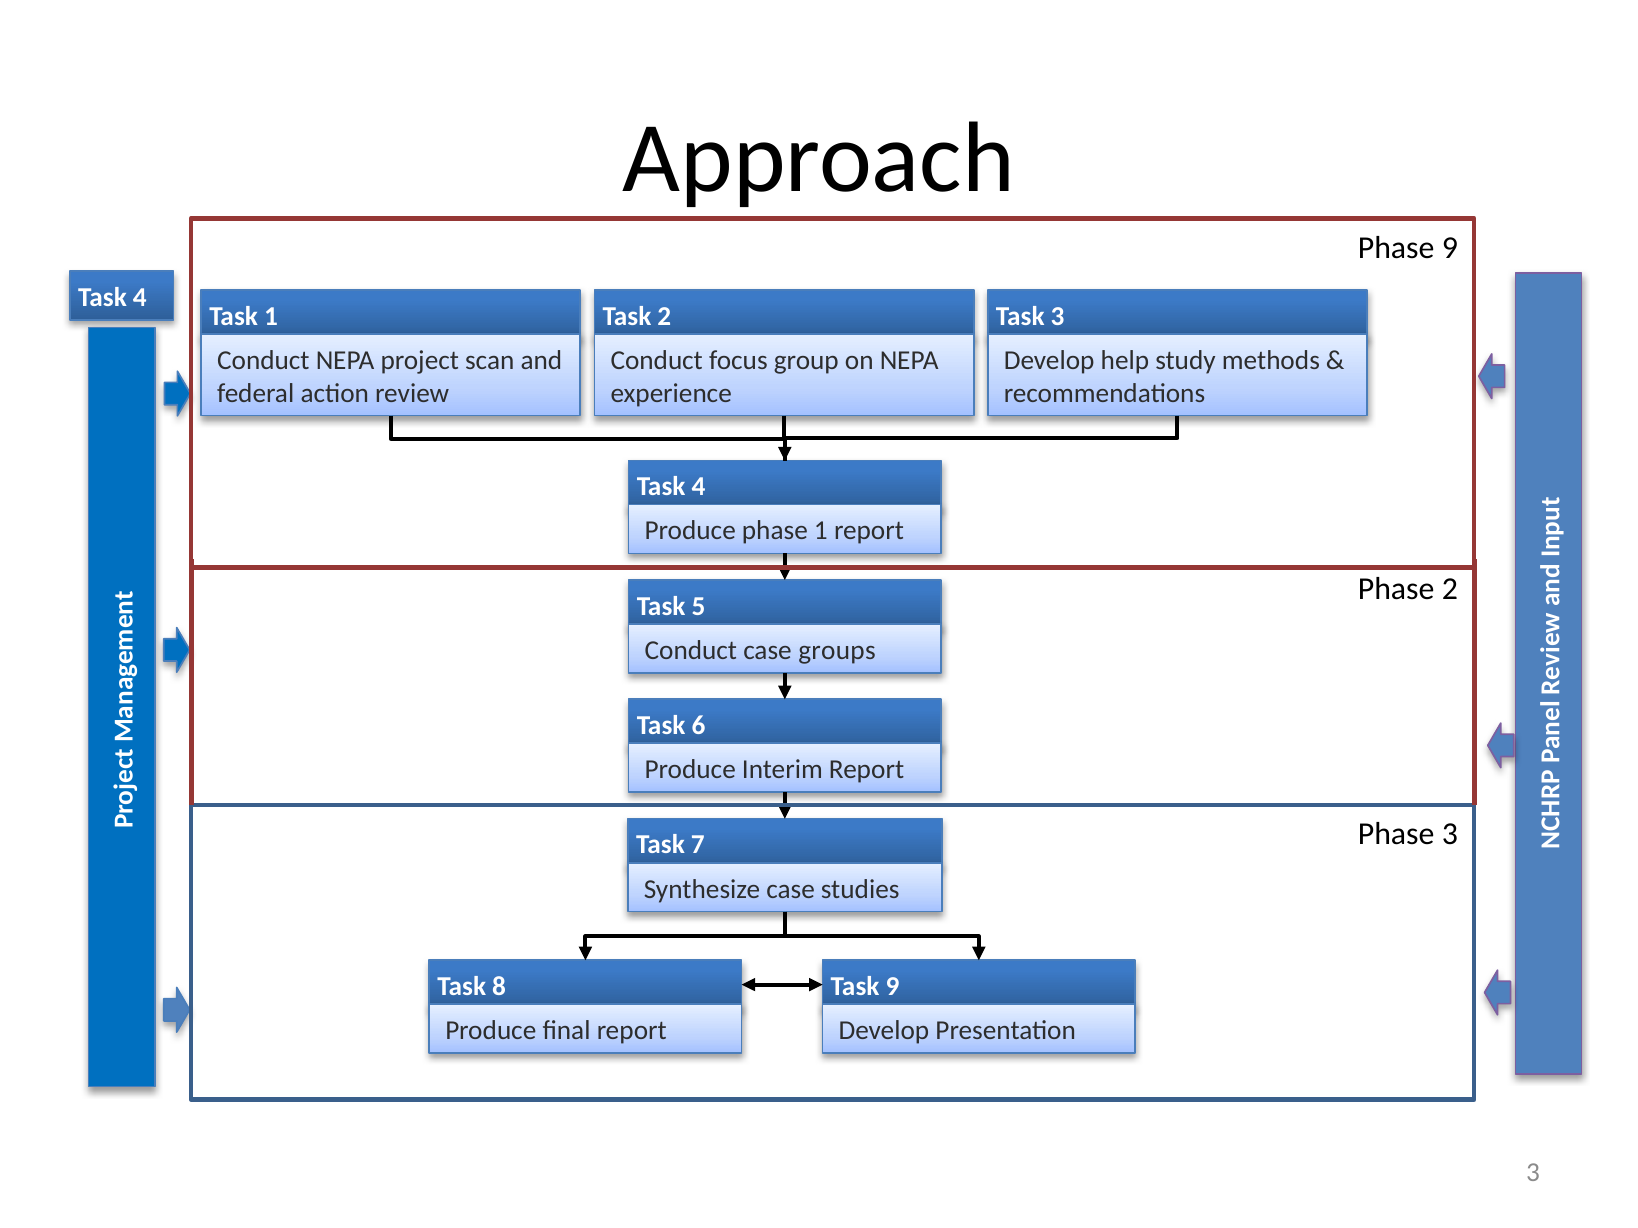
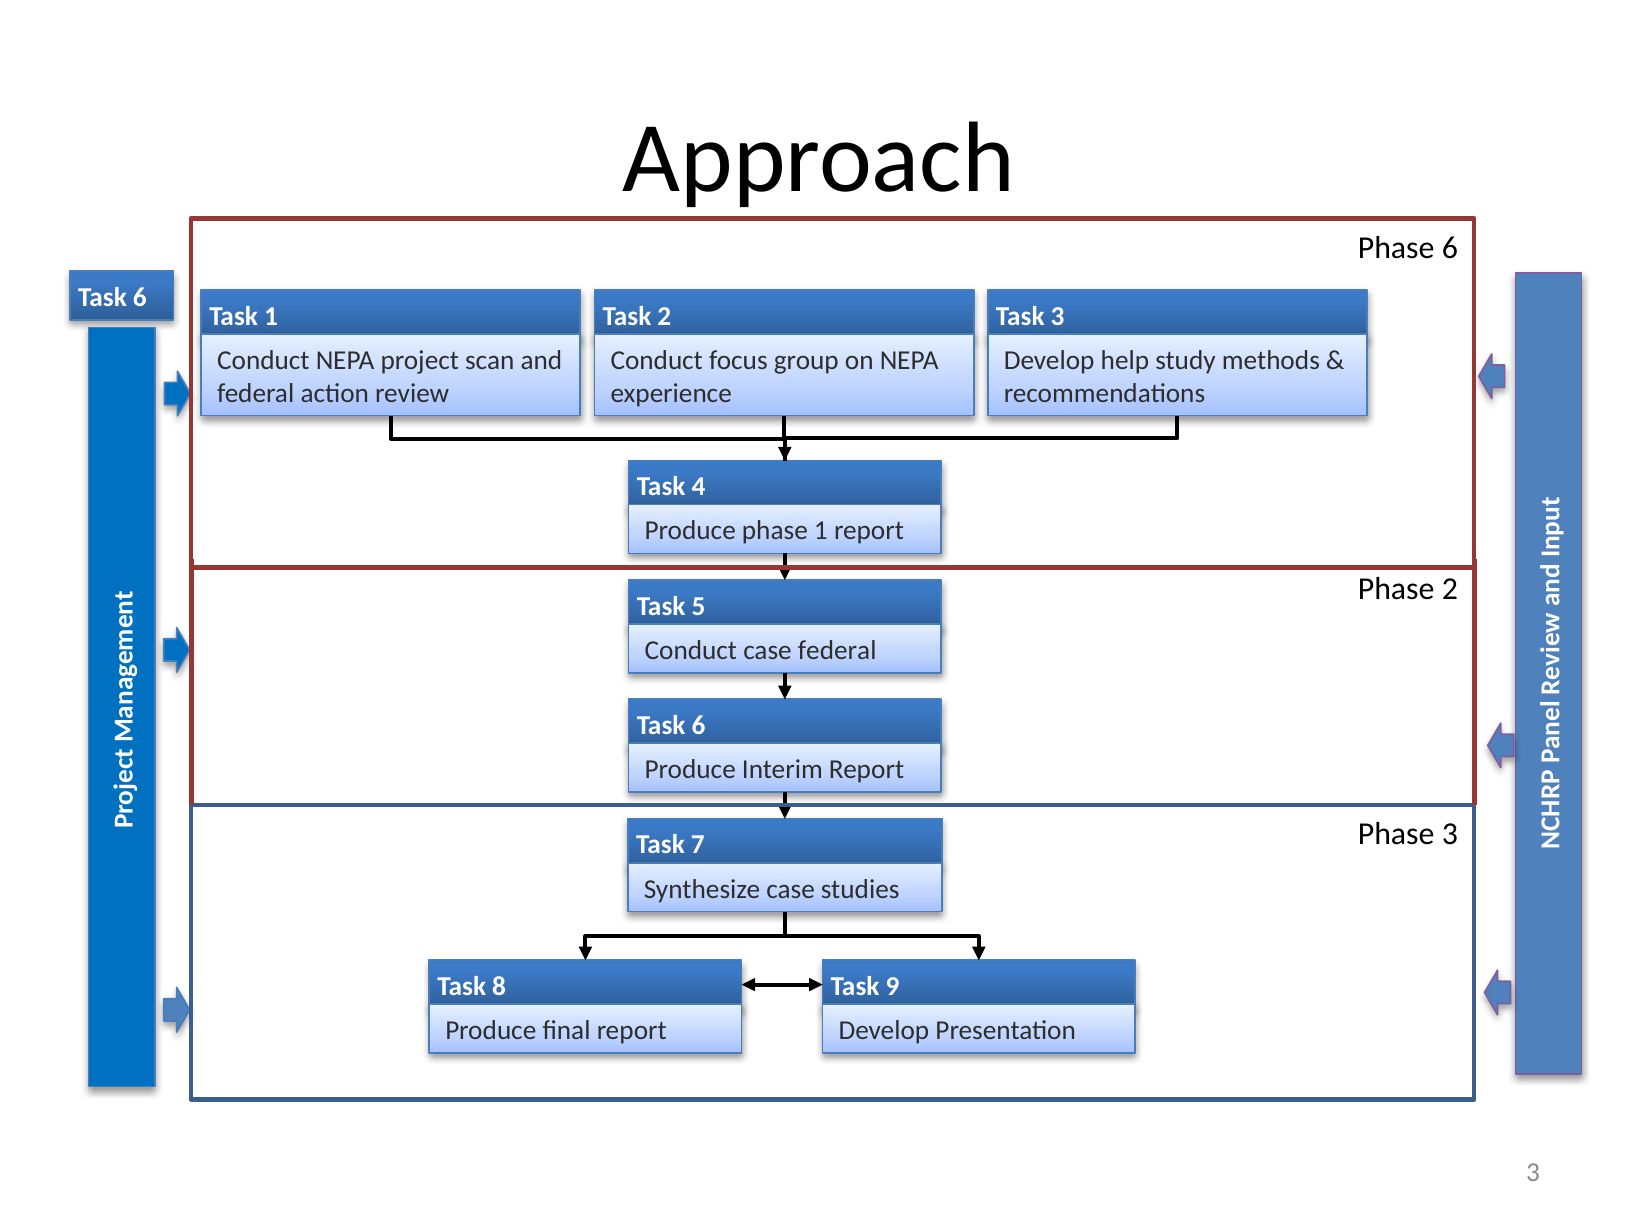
Phase 9: 9 -> 6
4 at (140, 298): 4 -> 6
case groups: groups -> federal
